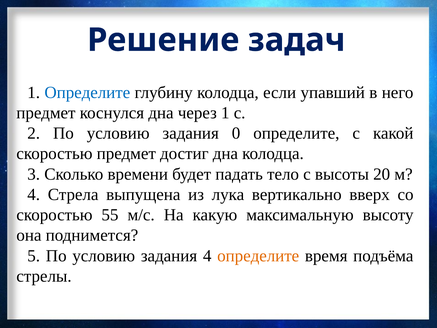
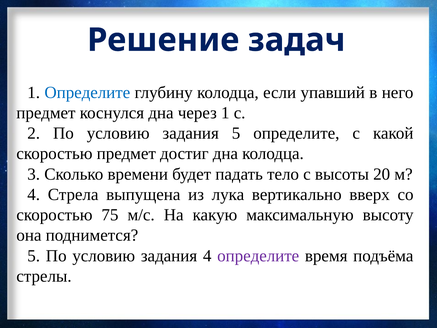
задания 0: 0 -> 5
55: 55 -> 75
определите at (258, 256) colour: orange -> purple
